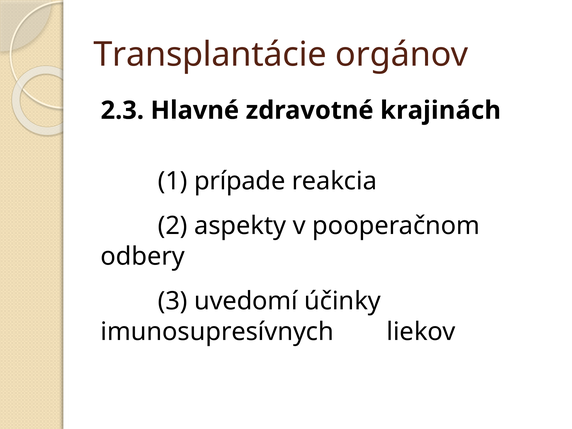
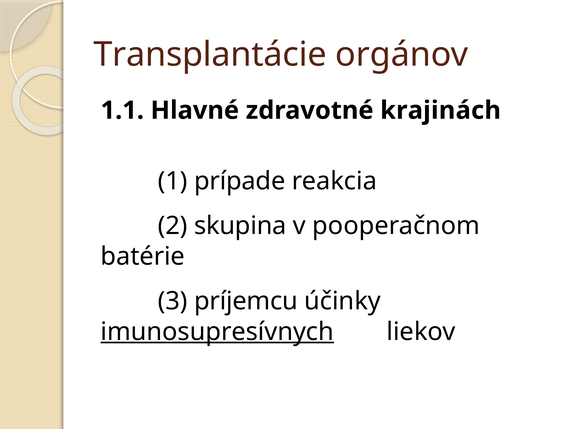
2.3: 2.3 -> 1.1
aspekty: aspekty -> skupina
odbery: odbery -> batérie
uvedomí: uvedomí -> príjemcu
imunosupresívnych underline: none -> present
